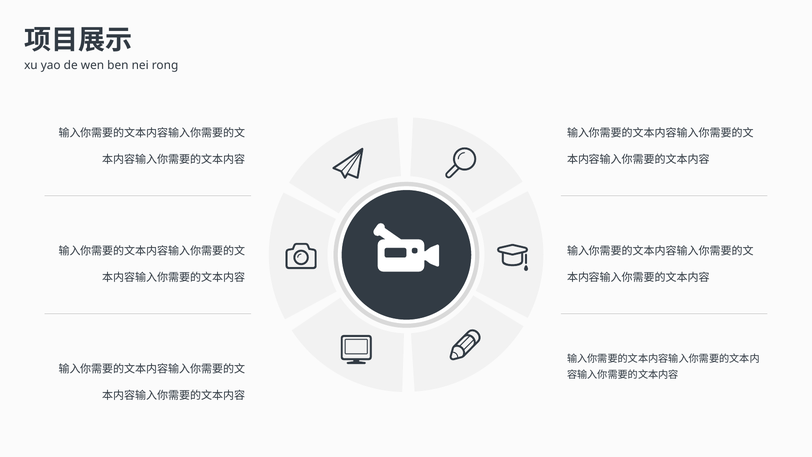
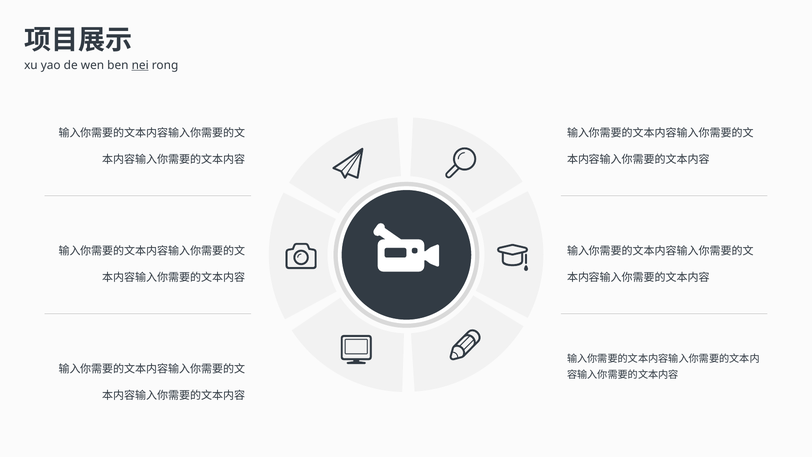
nei underline: none -> present
